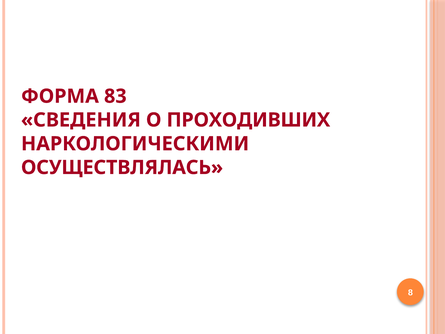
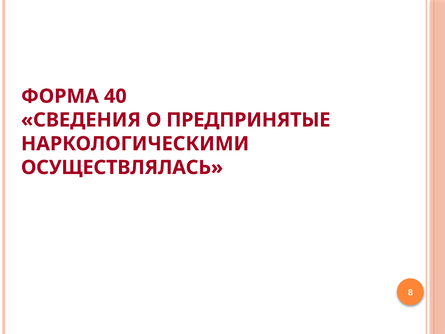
83: 83 -> 40
ПРОХОДИВШИХ: ПРОХОДИВШИХ -> ПРЕДПРИНЯТЫЕ
